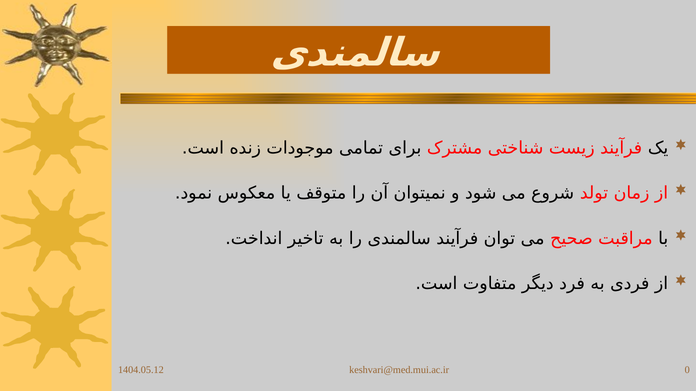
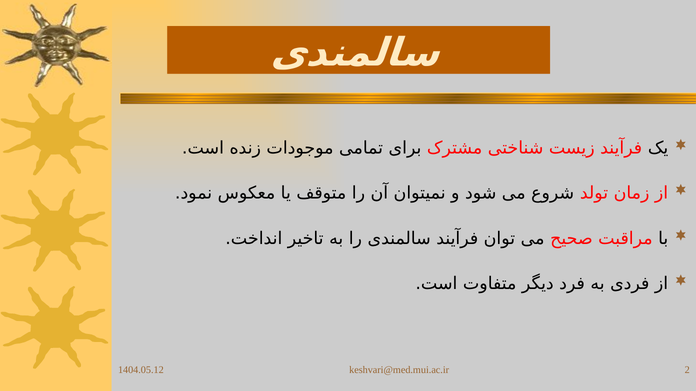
0: 0 -> 2
